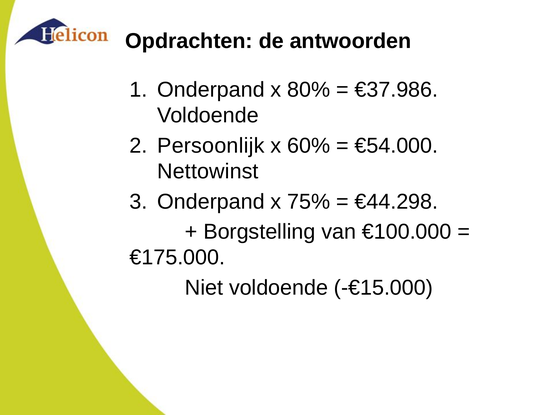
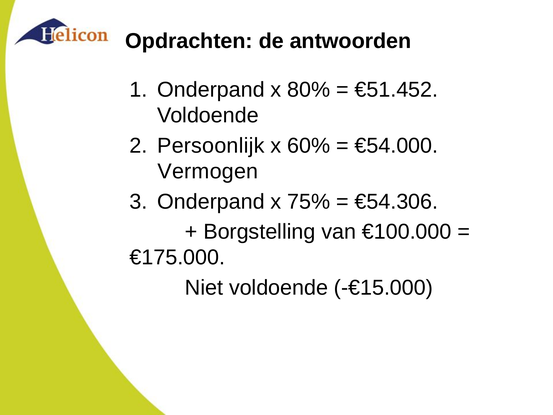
€37.986: €37.986 -> €51.452
Nettowinst: Nettowinst -> Vermogen
€44.298: €44.298 -> €54.306
